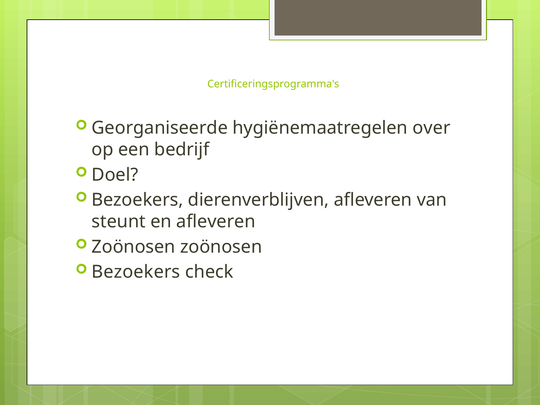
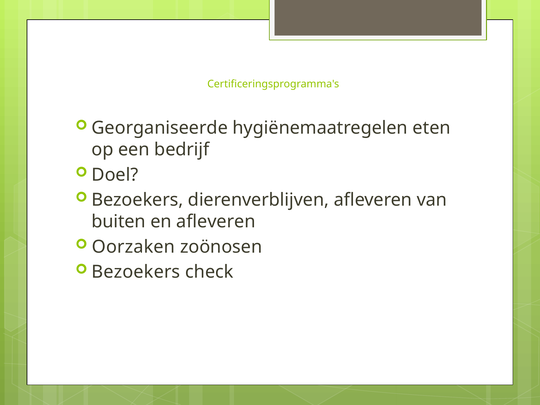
over: over -> eten
steunt: steunt -> buiten
Zoönosen at (133, 247): Zoönosen -> Oorzaken
